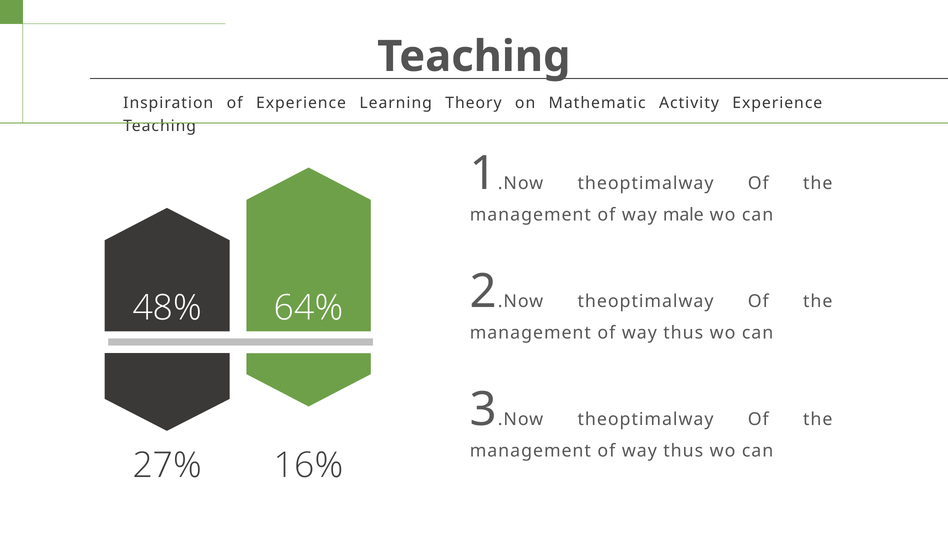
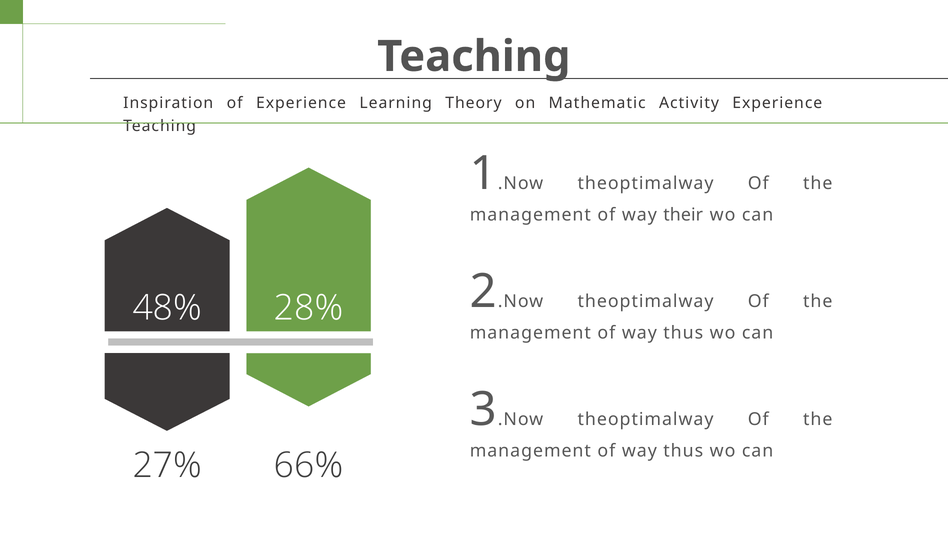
male: male -> their
64%: 64% -> 28%
16%: 16% -> 66%
